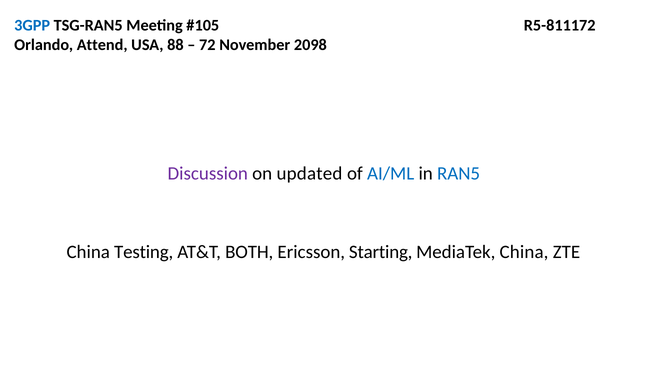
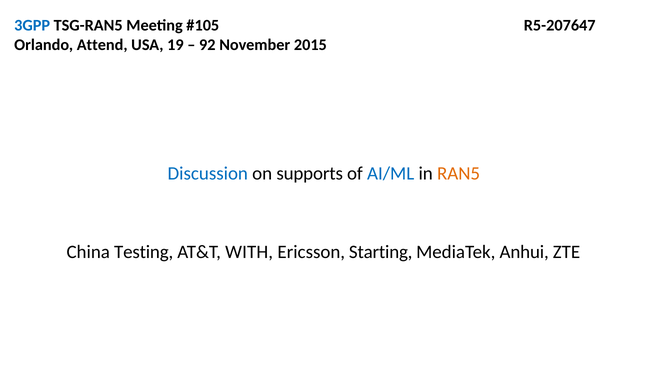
R5-811172: R5-811172 -> R5-207647
88: 88 -> 19
72: 72 -> 92
2098: 2098 -> 2015
Discussion colour: purple -> blue
updated: updated -> supports
RAN5 colour: blue -> orange
BOTH: BOTH -> WITH
MediaTek China: China -> Anhui
